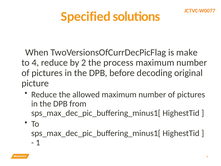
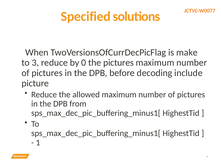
to 4: 4 -> 3
2: 2 -> 0
the process: process -> pictures
original: original -> include
